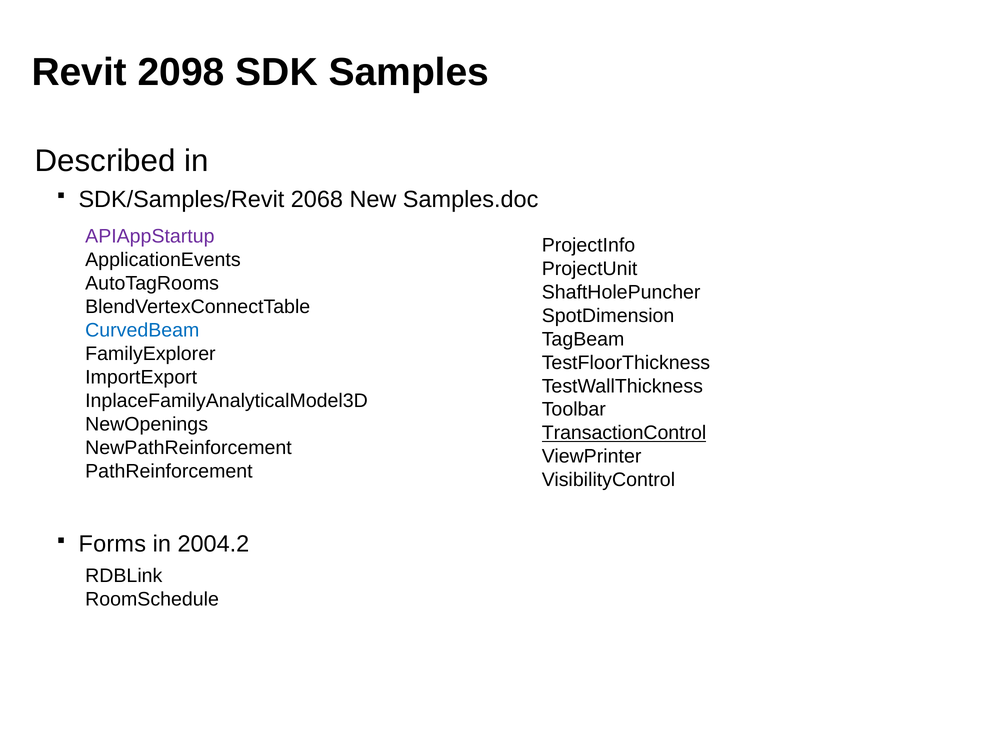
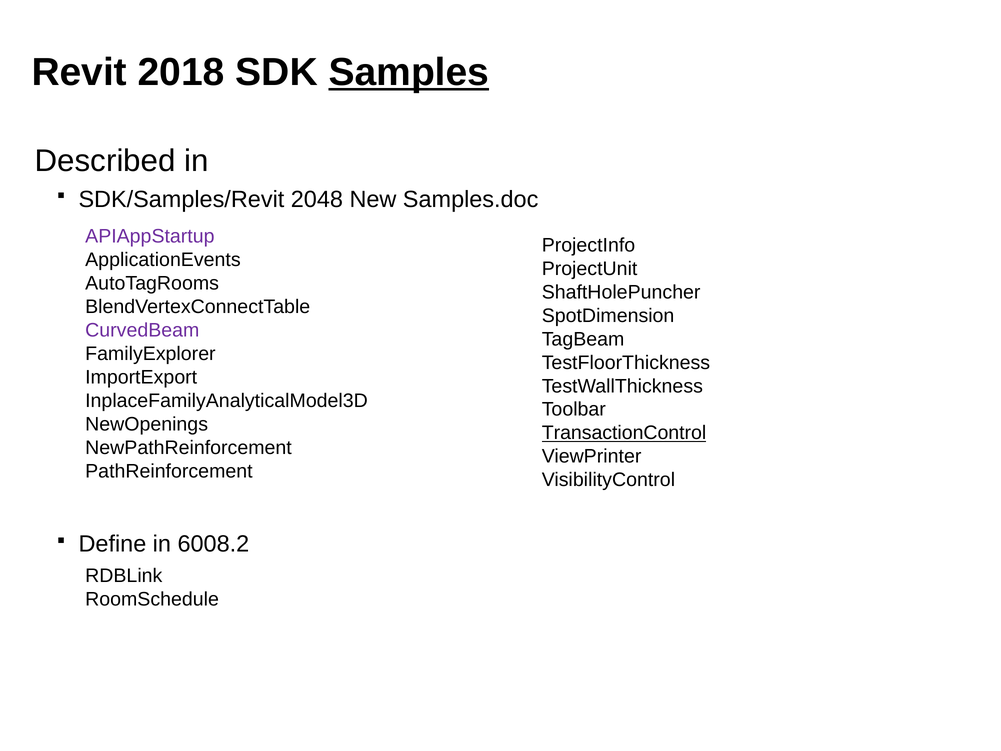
2098: 2098 -> 2018
Samples underline: none -> present
2068: 2068 -> 2048
CurvedBeam colour: blue -> purple
Forms: Forms -> Define
2004.2: 2004.2 -> 6008.2
